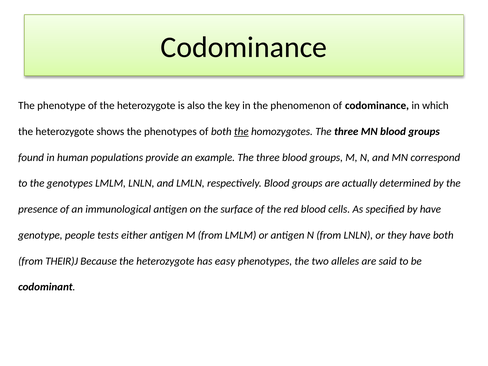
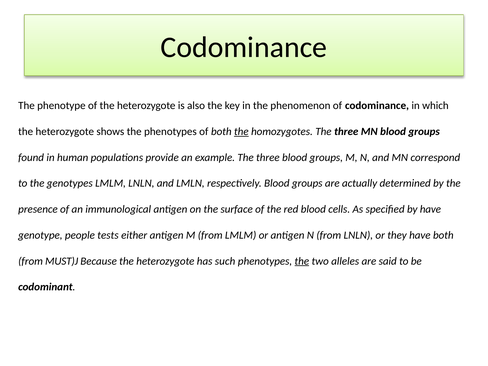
THEIR)J: THEIR)J -> MUST)J
easy: easy -> such
the at (302, 261) underline: none -> present
